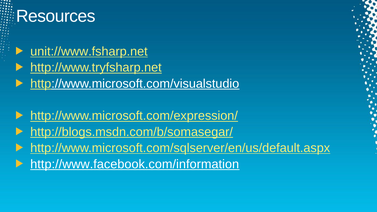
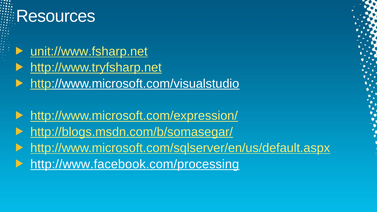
http://www.facebook.com/information: http://www.facebook.com/information -> http://www.facebook.com/processing
